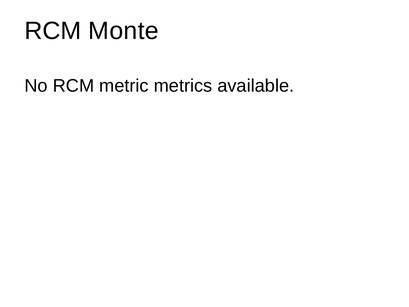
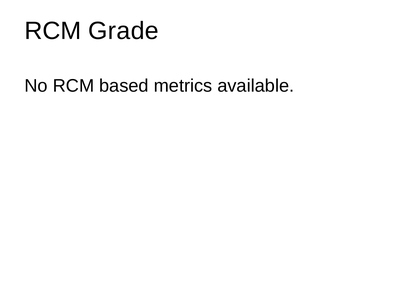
Monte: Monte -> Grade
metric: metric -> based
